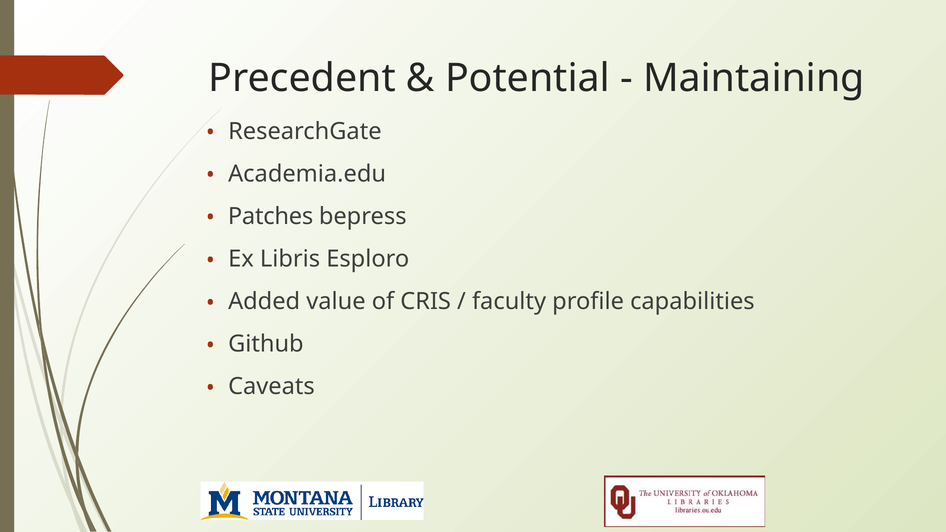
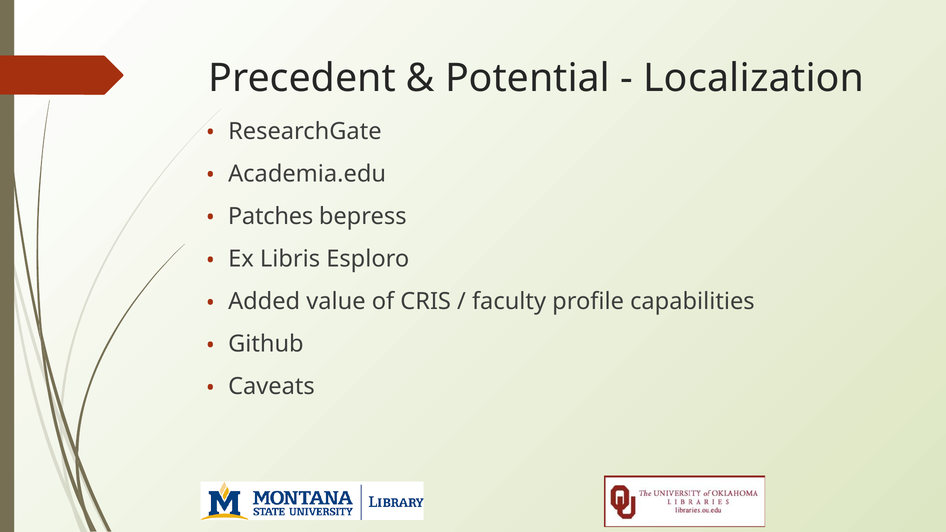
Maintaining: Maintaining -> Localization
